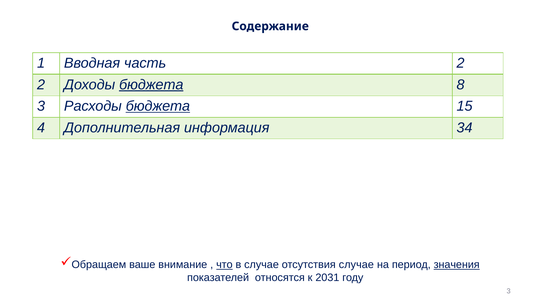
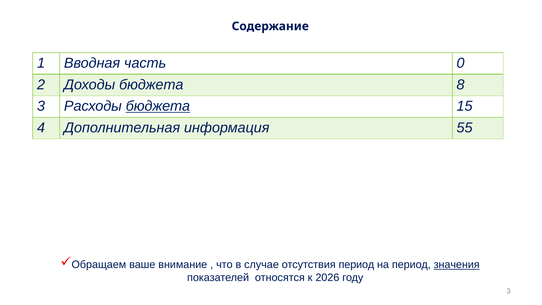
часть 2: 2 -> 0
бюджета at (151, 85) underline: present -> none
34: 34 -> 55
что underline: present -> none
отсутствия случае: случае -> период
2031: 2031 -> 2026
